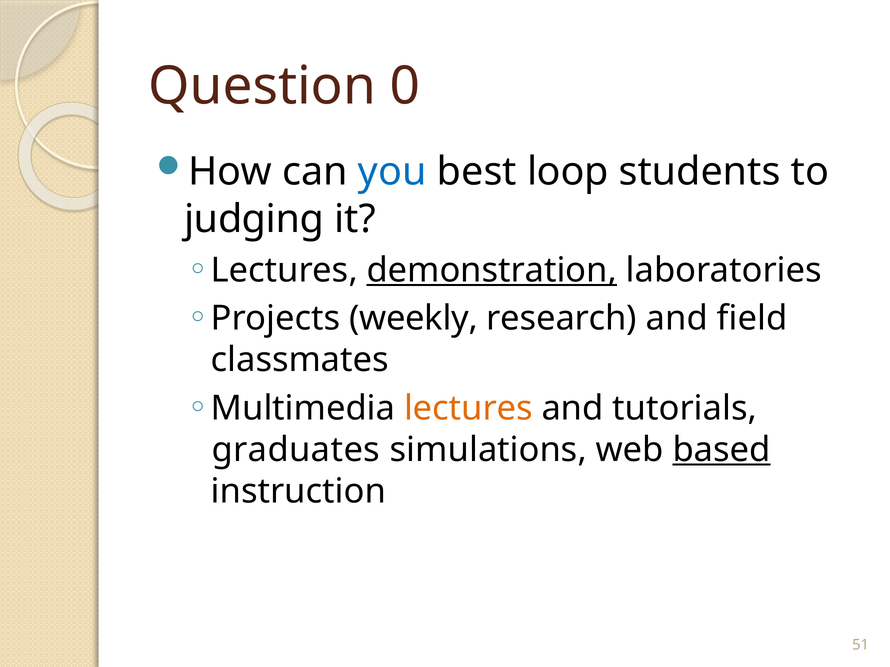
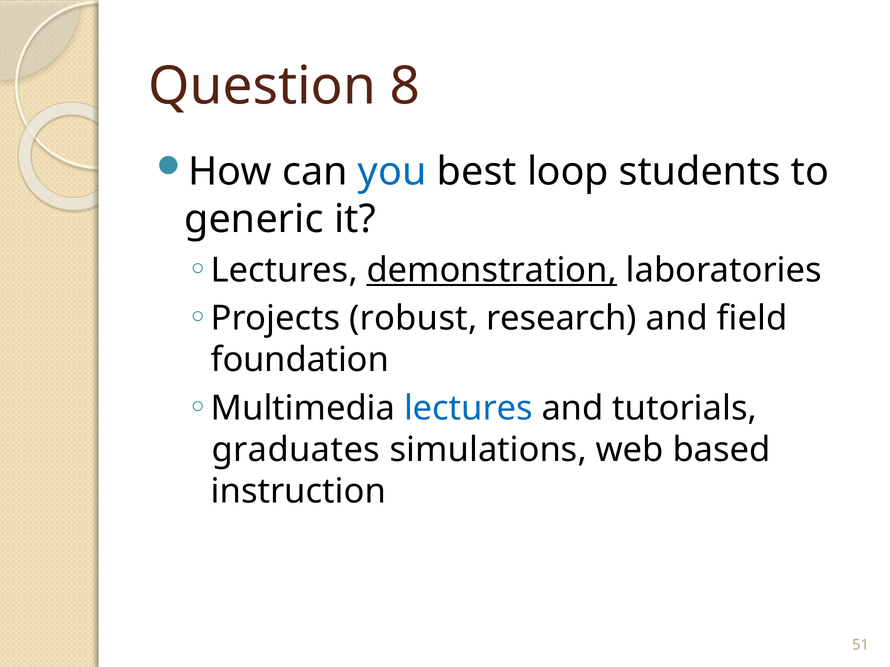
0: 0 -> 8
judging: judging -> generic
weekly: weekly -> robust
classmates: classmates -> foundation
lectures at (468, 409) colour: orange -> blue
based underline: present -> none
